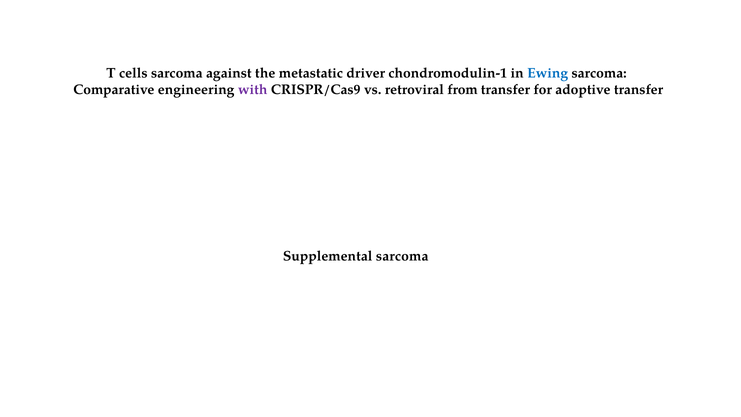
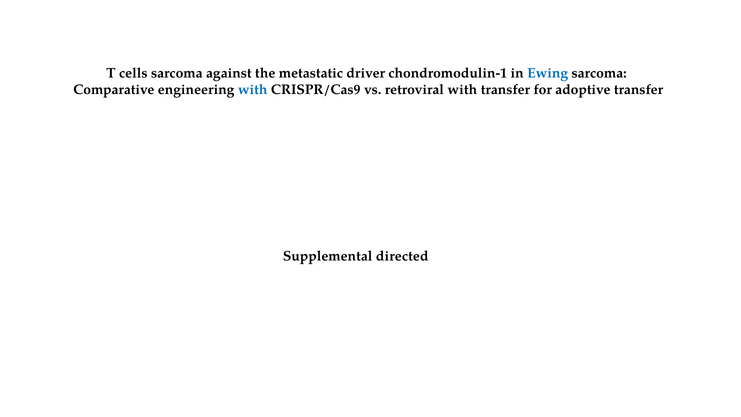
with at (253, 90) colour: purple -> blue
retroviral from: from -> with
Supplemental sarcoma: sarcoma -> directed
